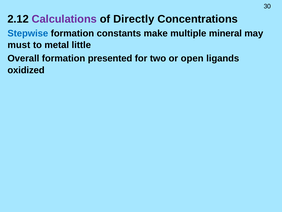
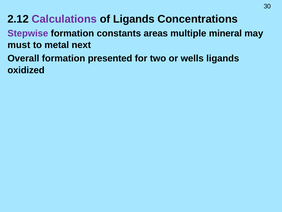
of Directly: Directly -> Ligands
Stepwise colour: blue -> purple
make: make -> areas
little: little -> next
open: open -> wells
